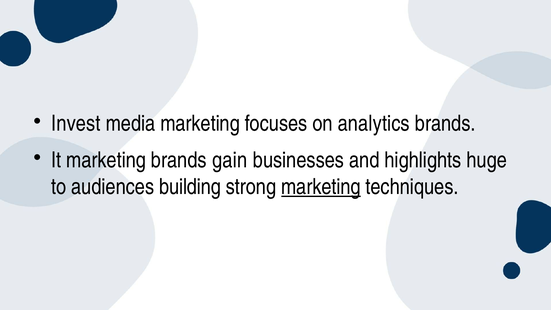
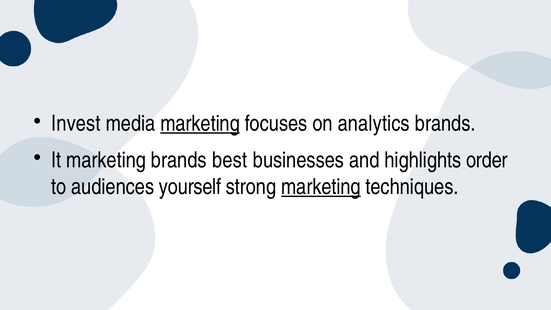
marketing at (200, 124) underline: none -> present
gain: gain -> best
huge: huge -> order
building: building -> yourself
